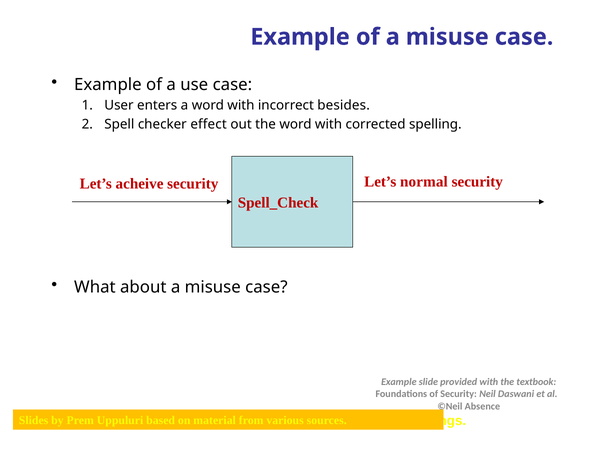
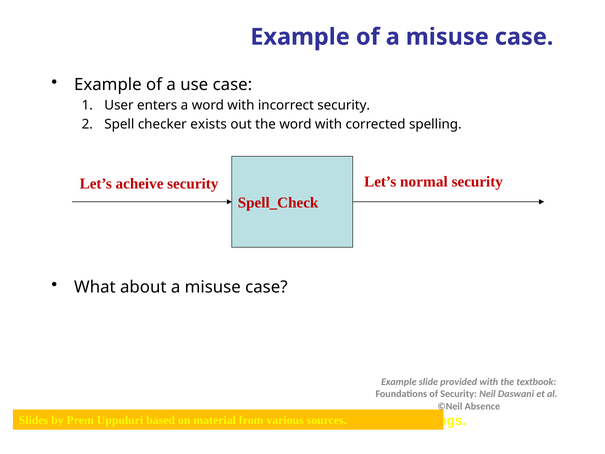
incorrect besides: besides -> security
effect: effect -> exists
